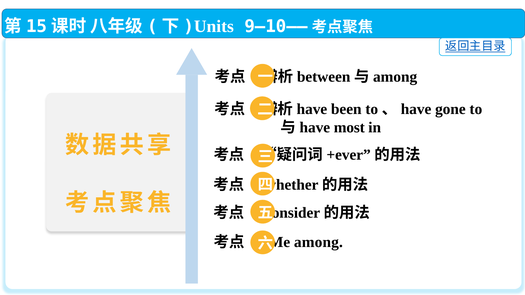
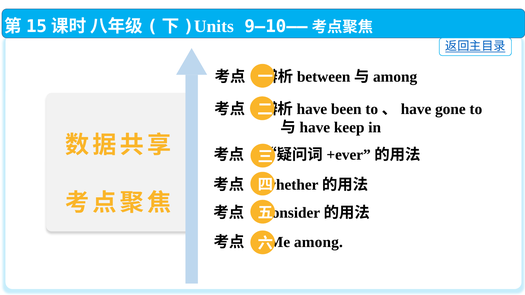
most: most -> keep
